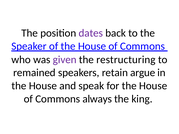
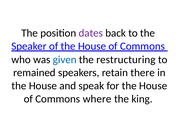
given colour: purple -> blue
argue: argue -> there
always: always -> where
